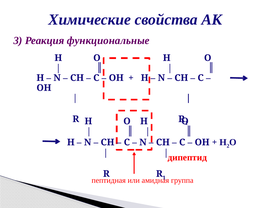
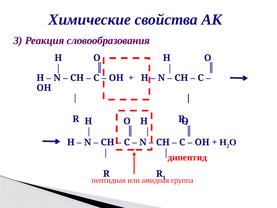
функциональные: функциональные -> словообразования
